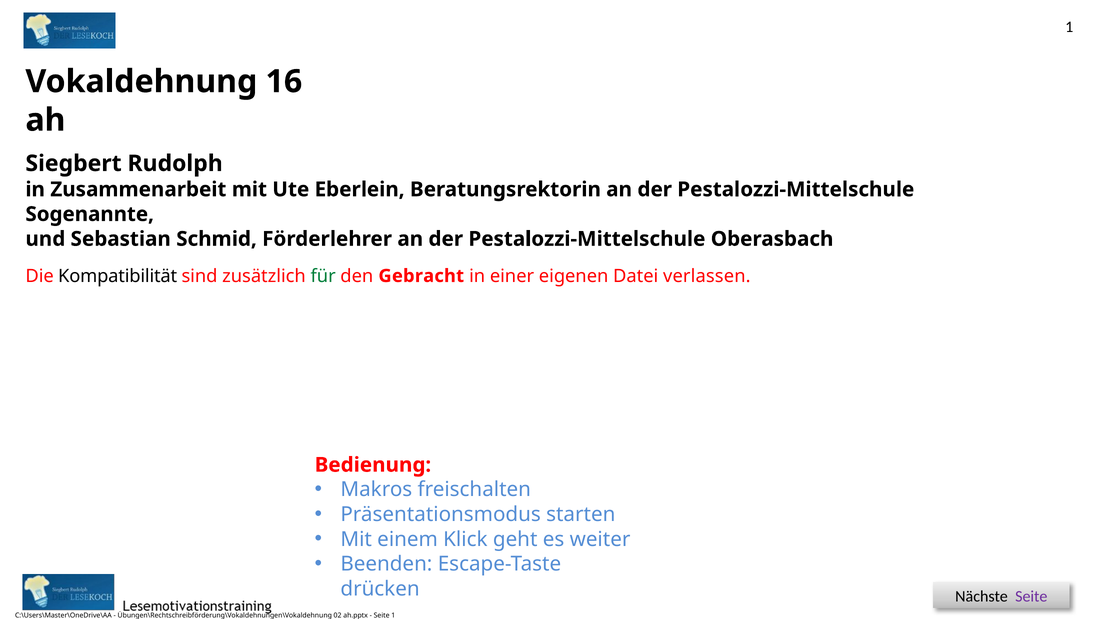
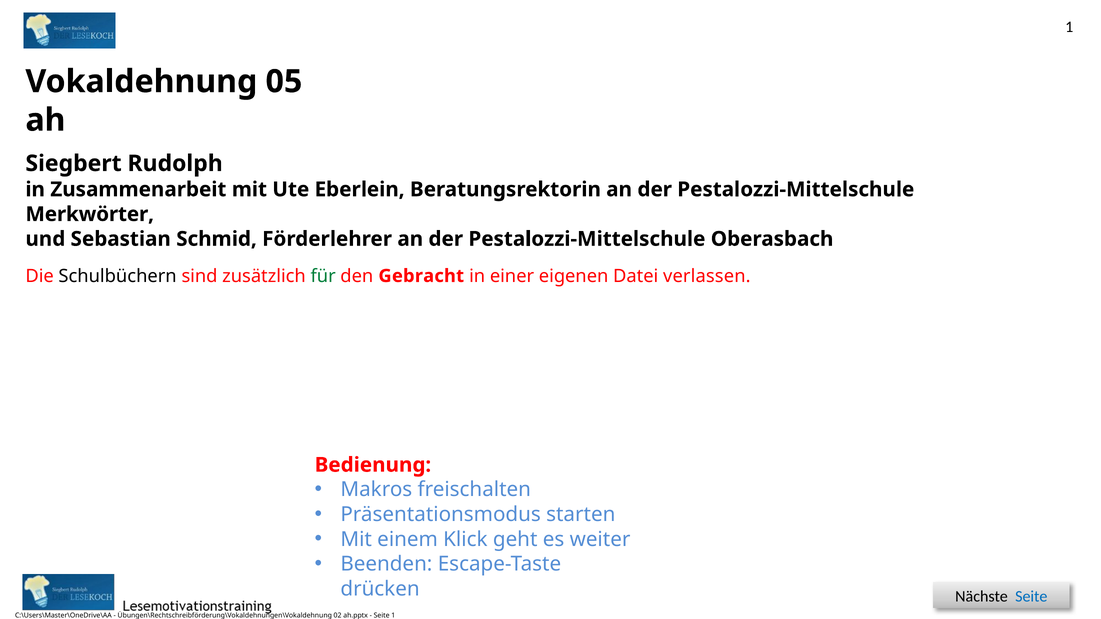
16: 16 -> 05
Sogenannte: Sogenannte -> Merkwörter
Kompatibilität: Kompatibilität -> Schulbüchern
Seite at (1031, 597) colour: purple -> blue
